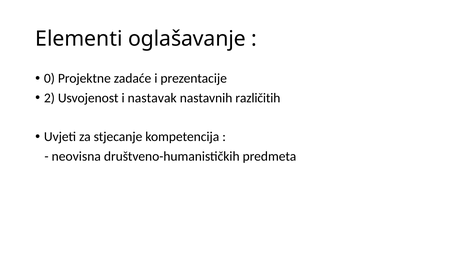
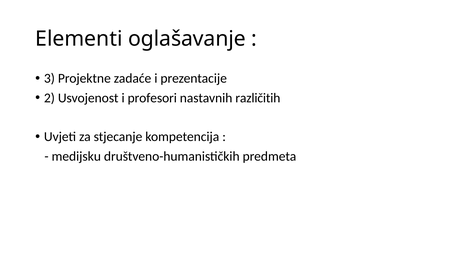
0: 0 -> 3
nastavak: nastavak -> profesori
neovisna: neovisna -> medijsku
